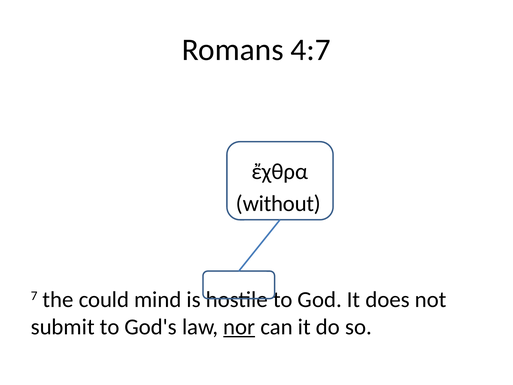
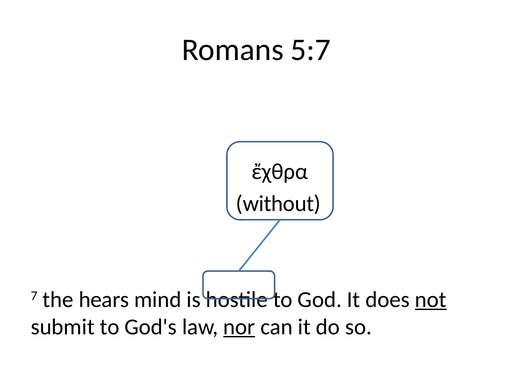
4:7: 4:7 -> 5:7
could: could -> hears
not underline: none -> present
